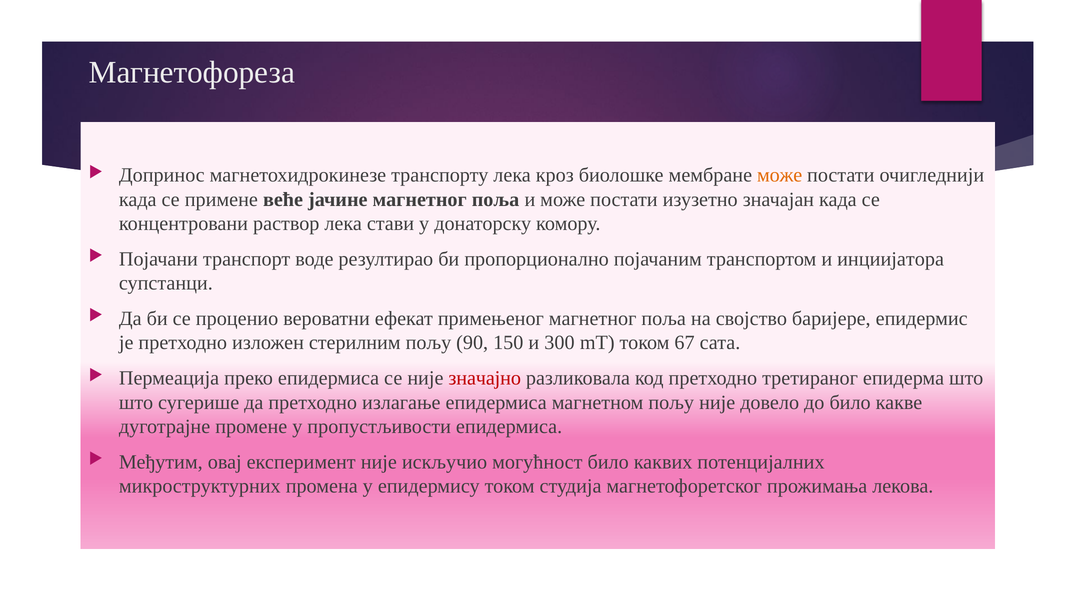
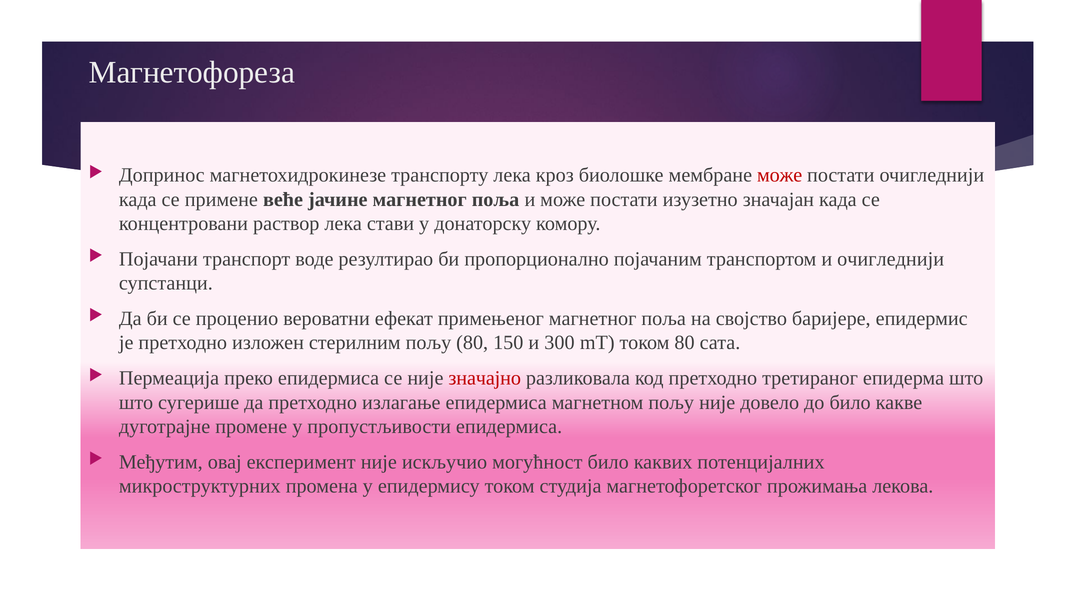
може at (780, 175) colour: orange -> red
и инциијатора: инциијатора -> очигледнији
пољу 90: 90 -> 80
током 67: 67 -> 80
